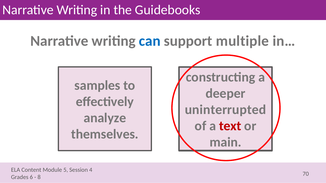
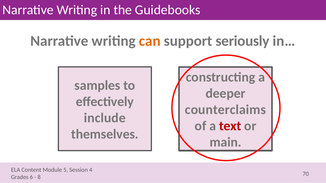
can colour: blue -> orange
multiple: multiple -> seriously
uninterrupted: uninterrupted -> counterclaims
analyze: analyze -> include
